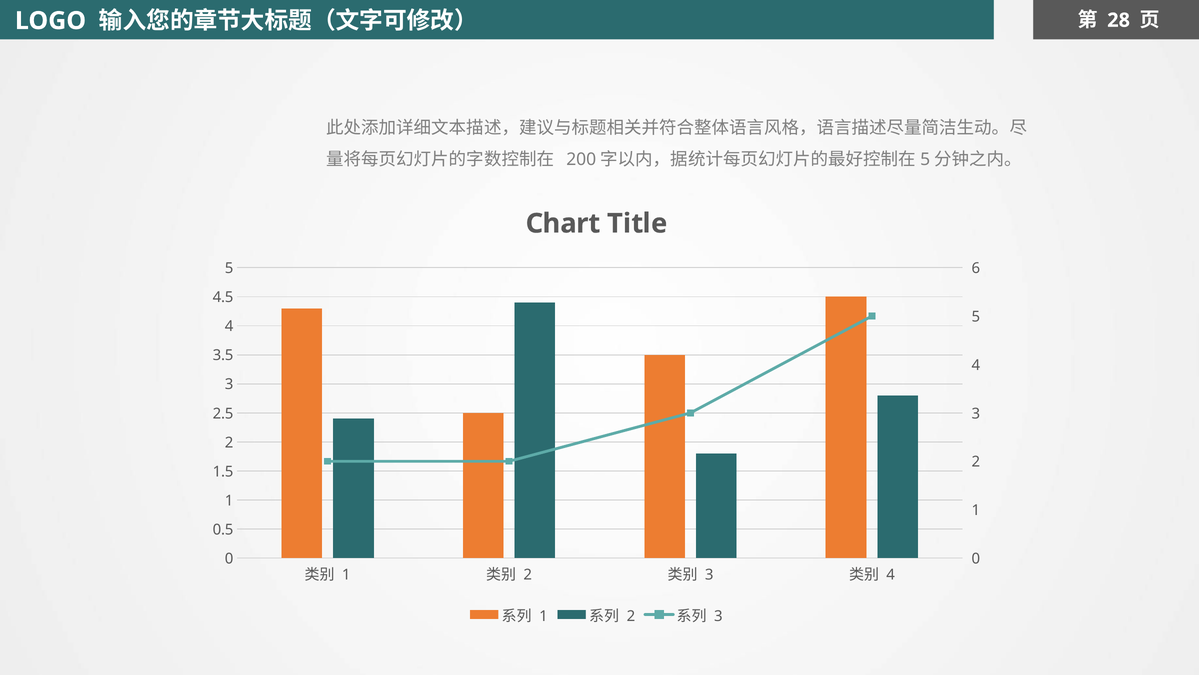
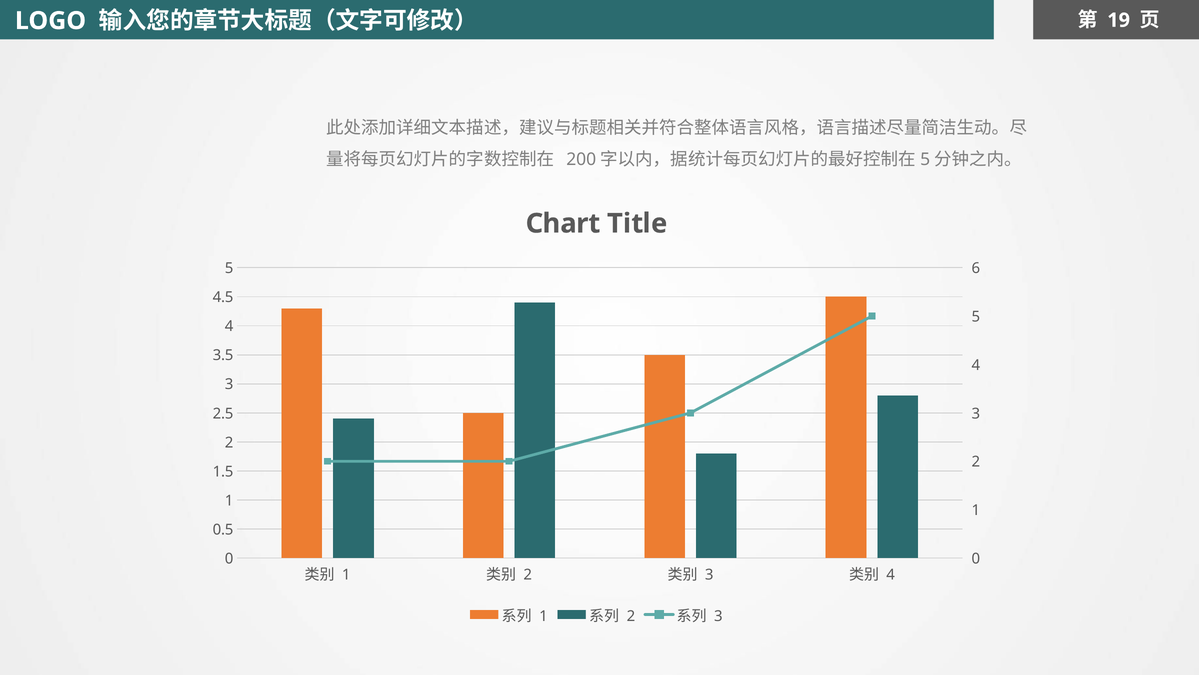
28: 28 -> 19
